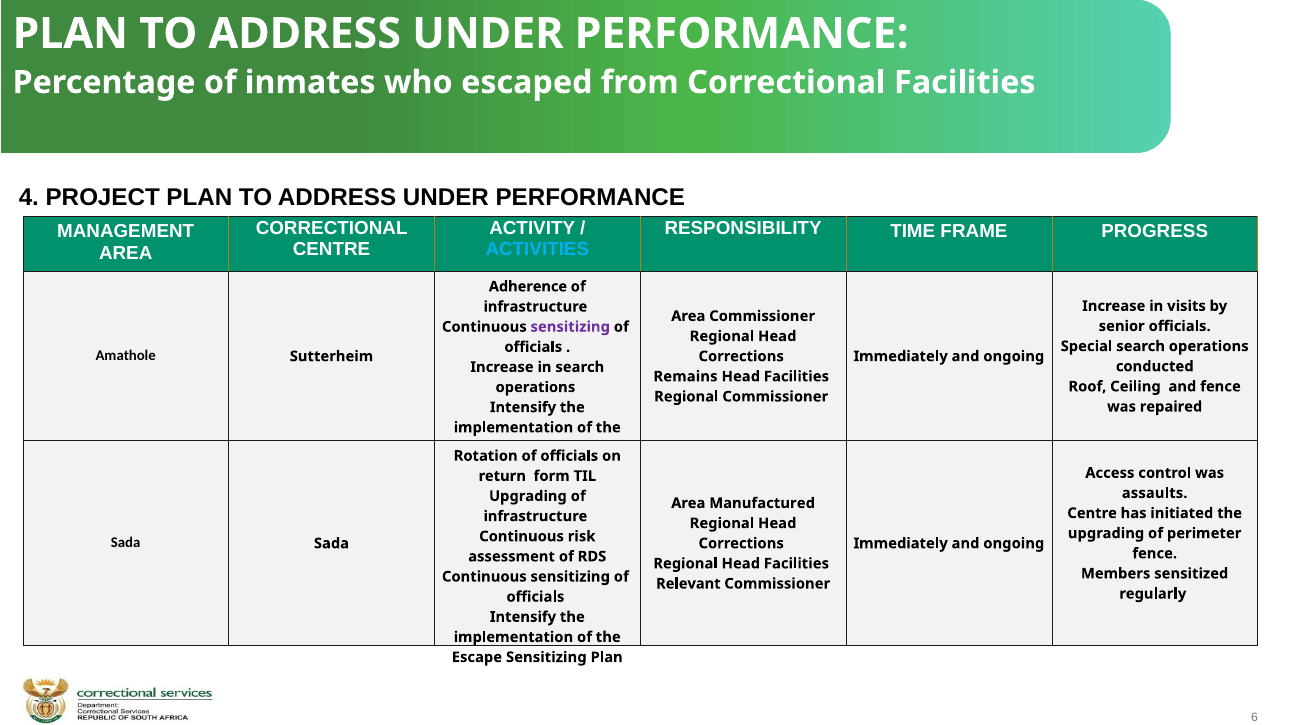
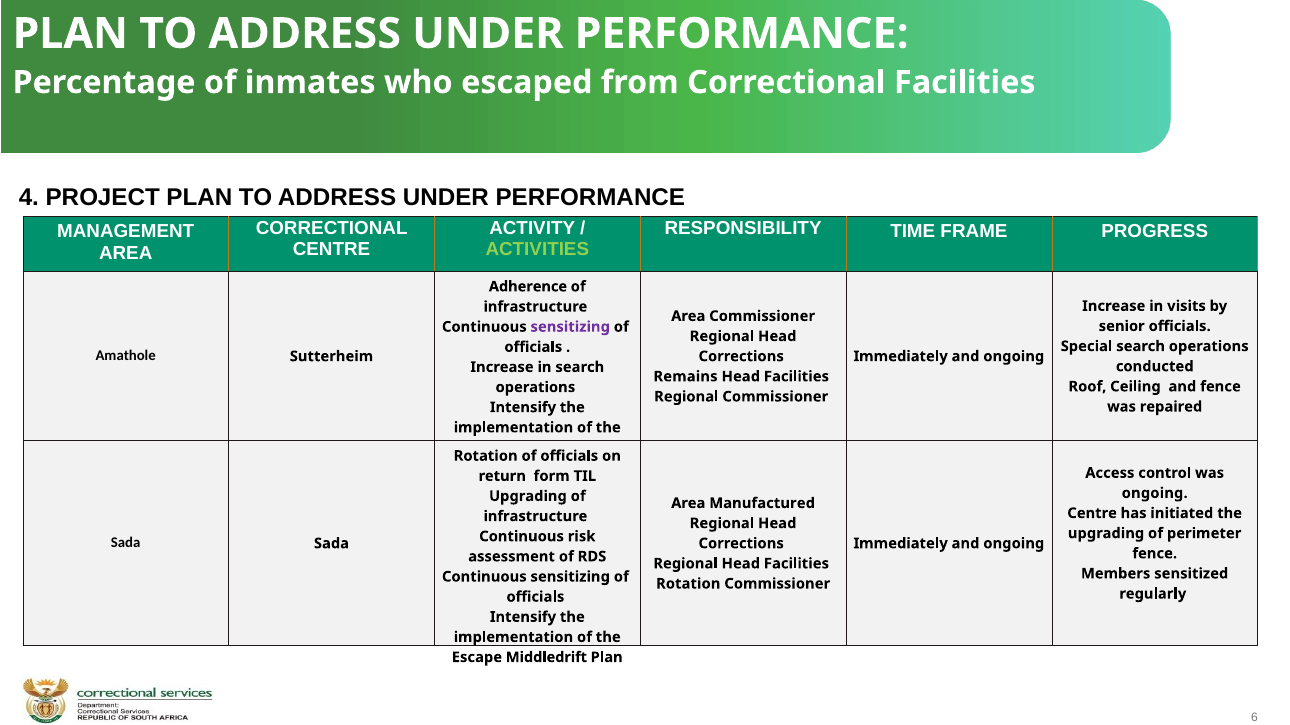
ACTIVITIES colour: light blue -> light green
assaults at (1155, 493): assaults -> ongoing
Relevant at (688, 584): Relevant -> Rotation
Escape Sensitizing: Sensitizing -> Middledrift
